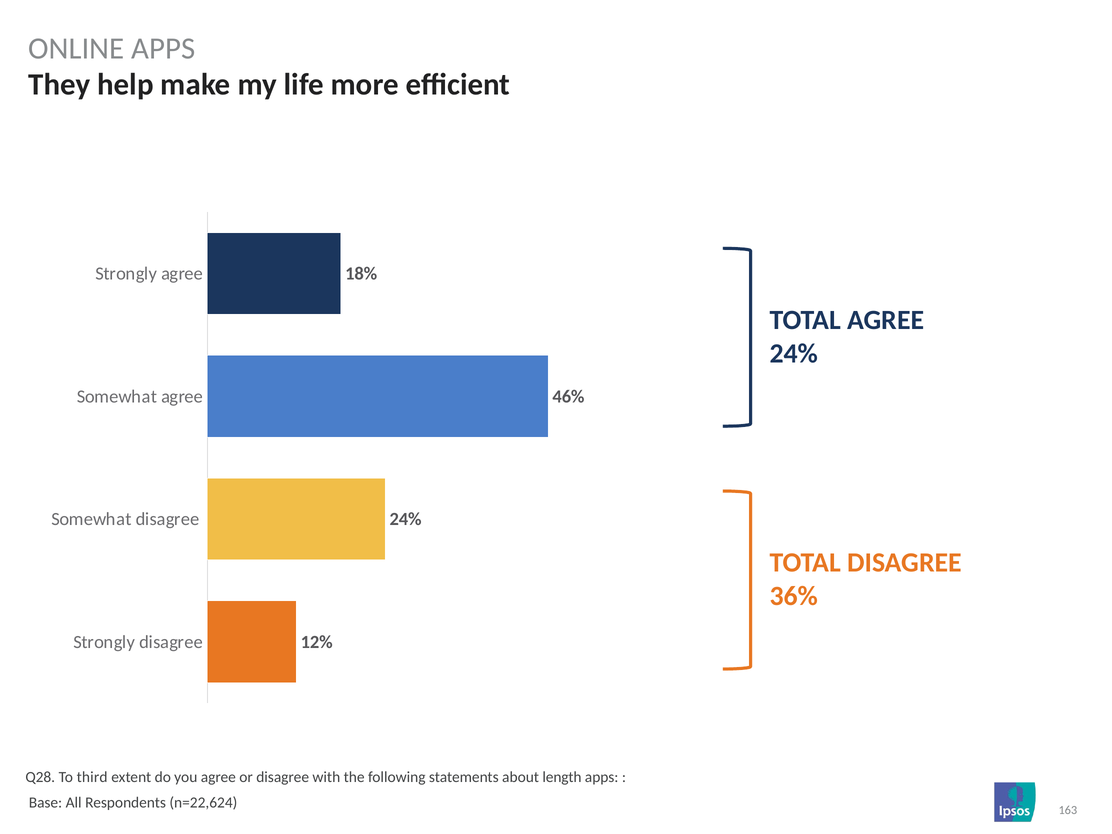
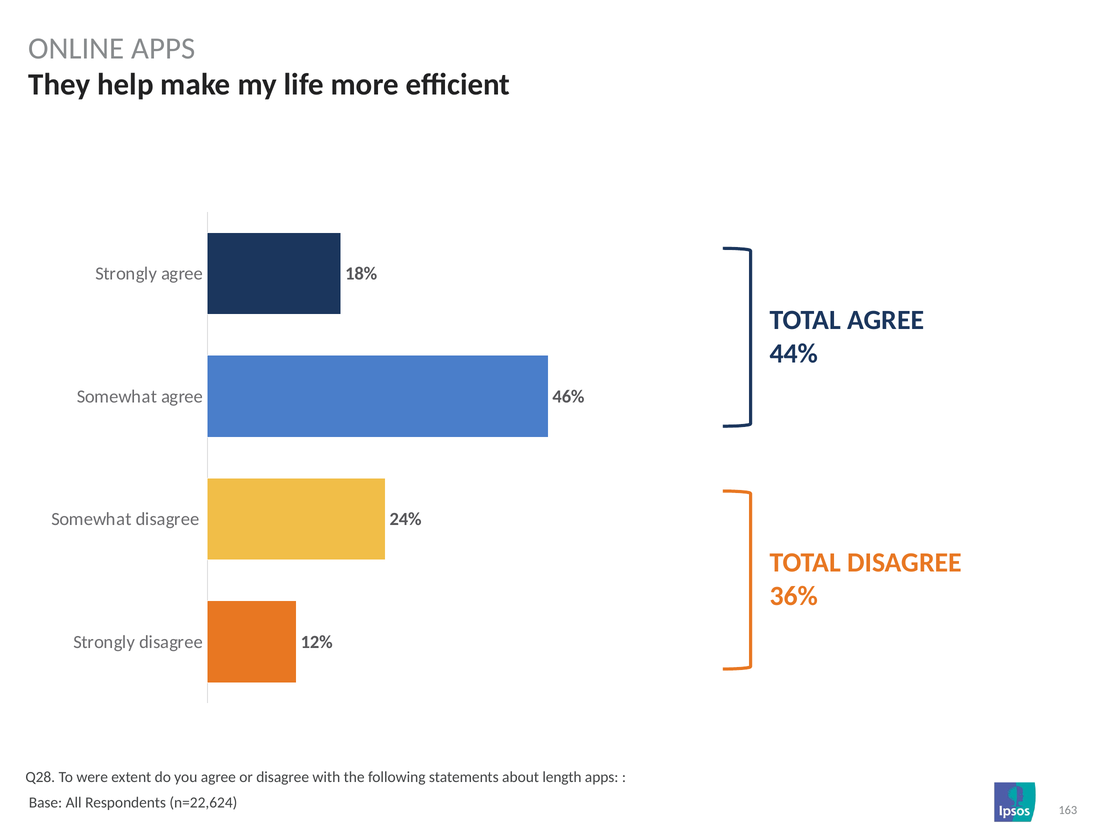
24% at (794, 353): 24% -> 44%
third: third -> were
